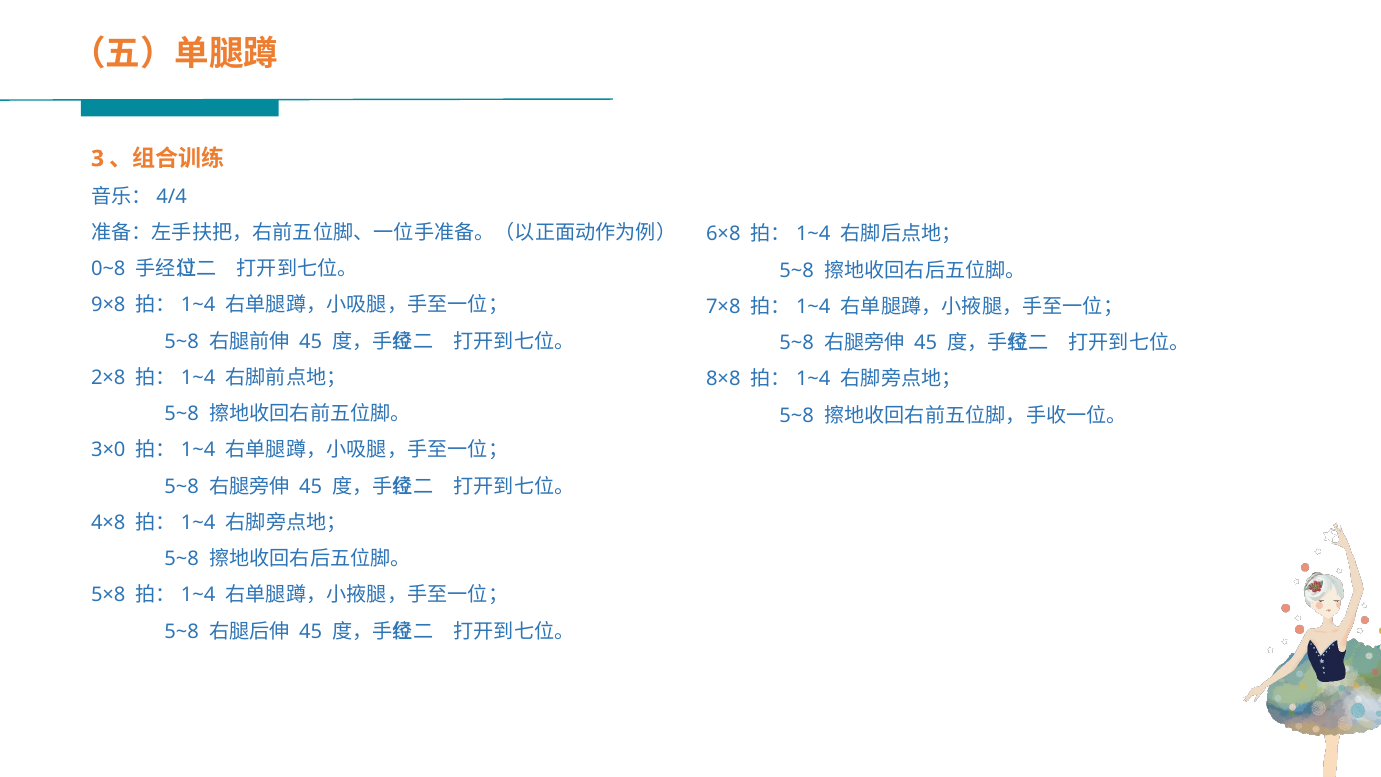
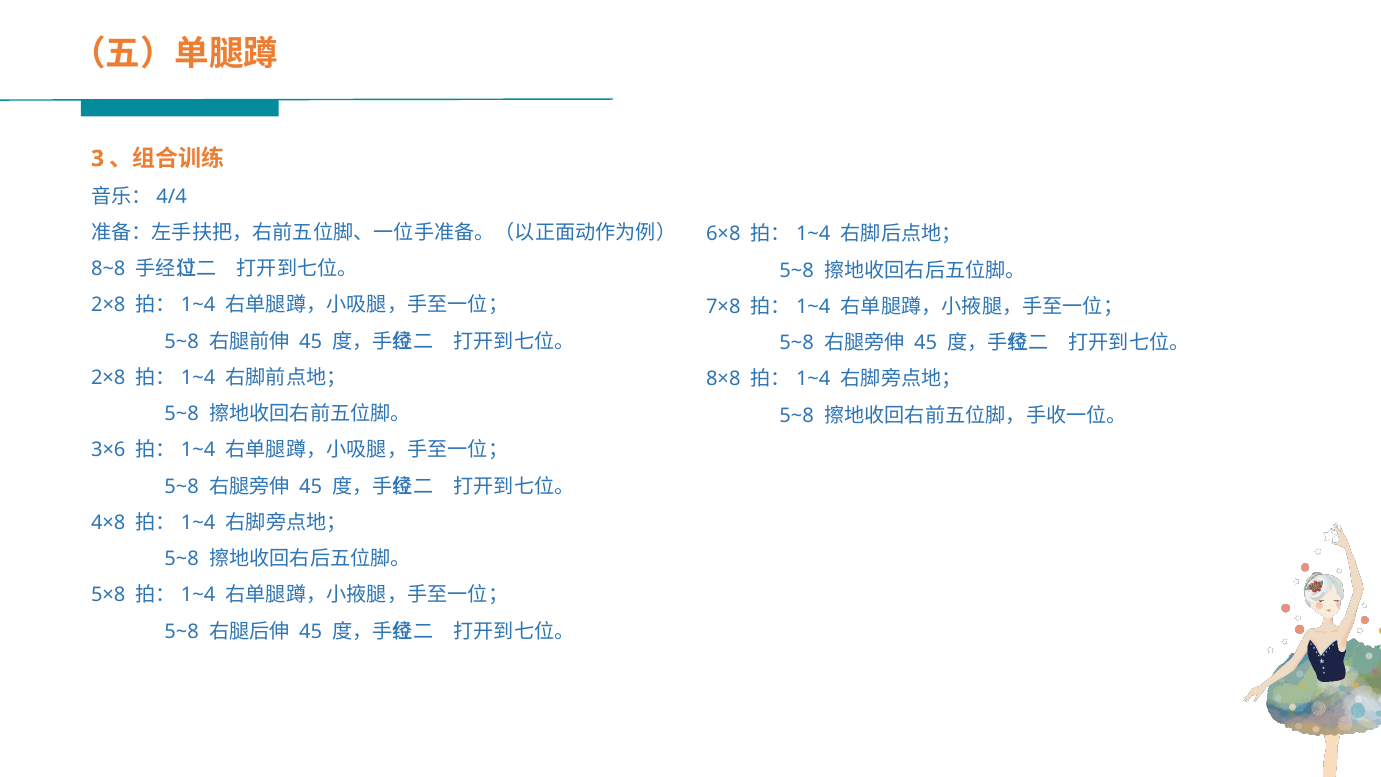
0~8: 0~8 -> 8~8
9×8 at (108, 305): 9×8 -> 2×8
3×0: 3×0 -> 3×6
